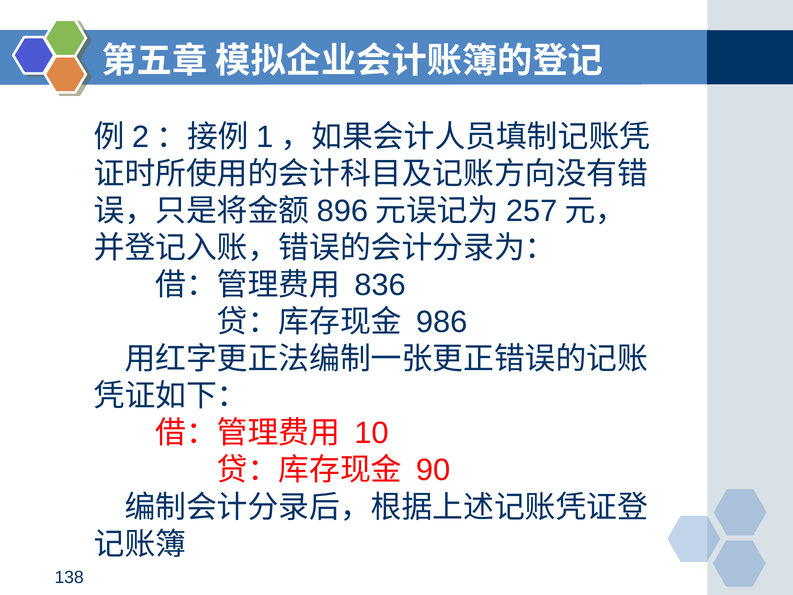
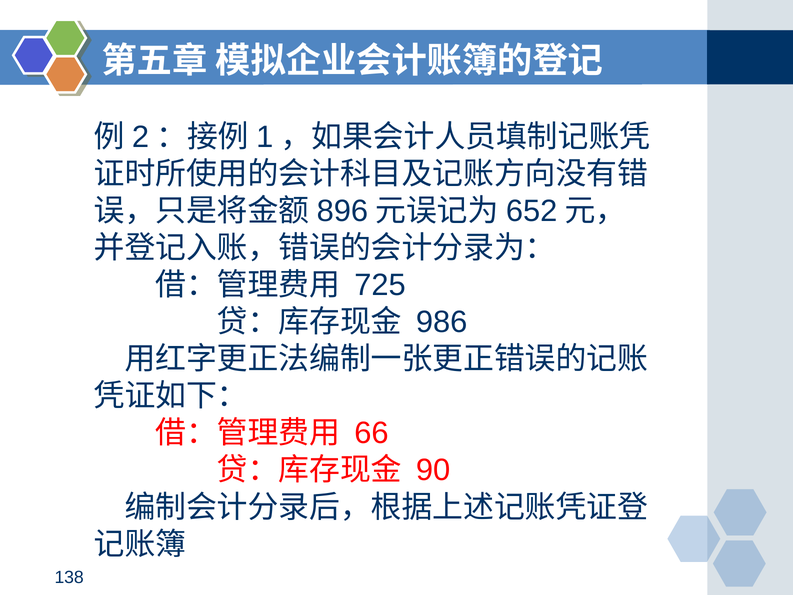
257: 257 -> 652
836: 836 -> 725
10: 10 -> 66
